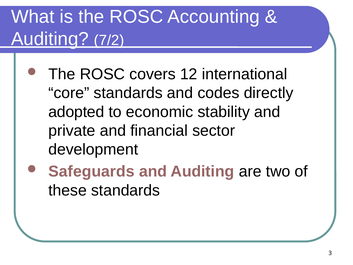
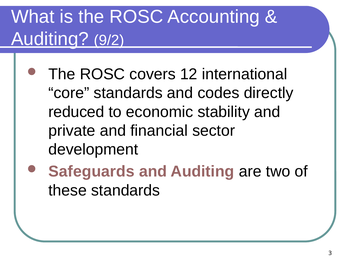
7/2: 7/2 -> 9/2
adopted: adopted -> reduced
